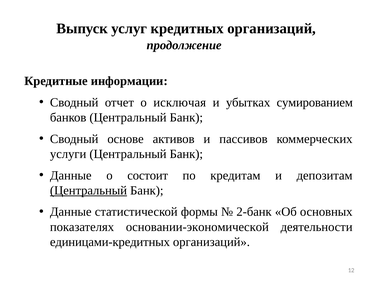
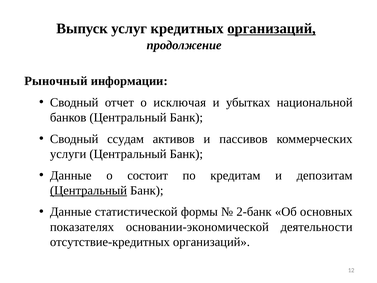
организаций at (272, 28) underline: none -> present
Кредитные: Кредитные -> Рыночный
сумированием: сумированием -> национальной
основе: основе -> ссудам
единицами-кредитных: единицами-кредитных -> отсутствие-кредитных
